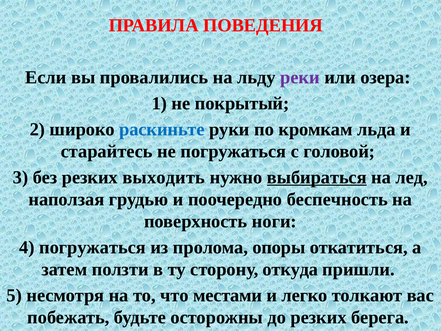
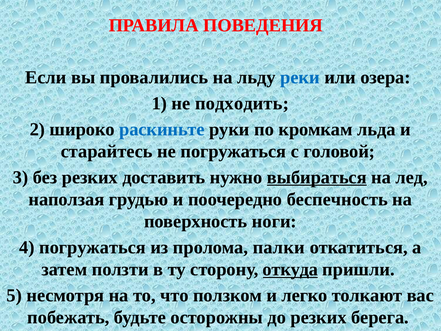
реки colour: purple -> blue
покрытый: покрытый -> подходить
выходить: выходить -> доставить
опоры: опоры -> палки
откуда underline: none -> present
местами: местами -> ползком
